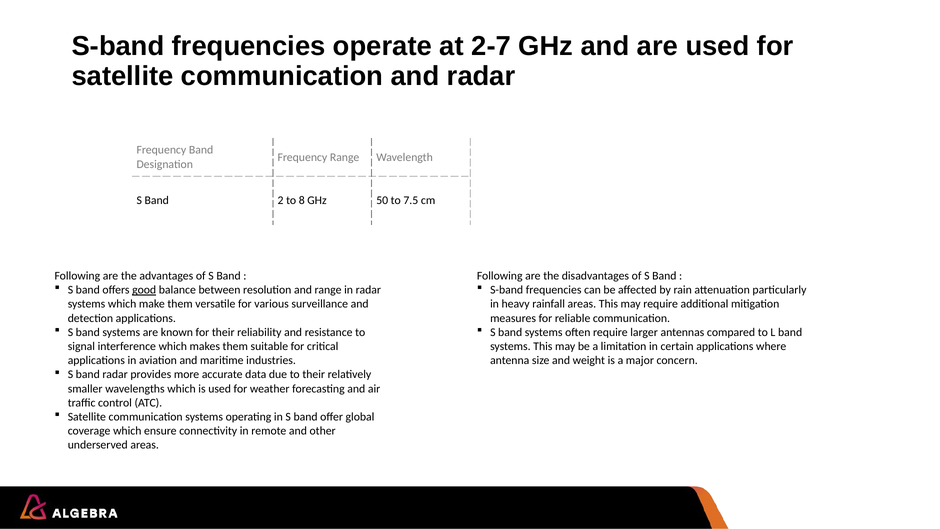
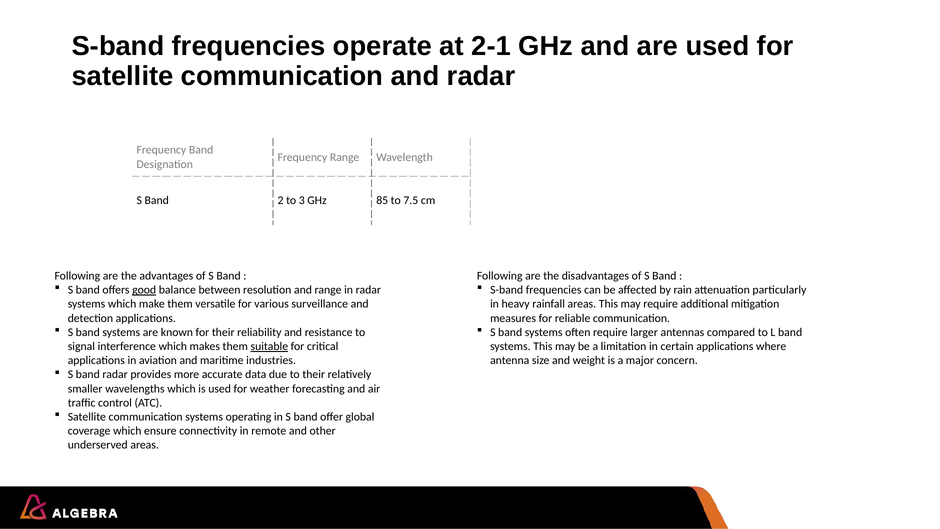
2-7: 2-7 -> 2-1
8: 8 -> 3
50: 50 -> 85
suitable underline: none -> present
